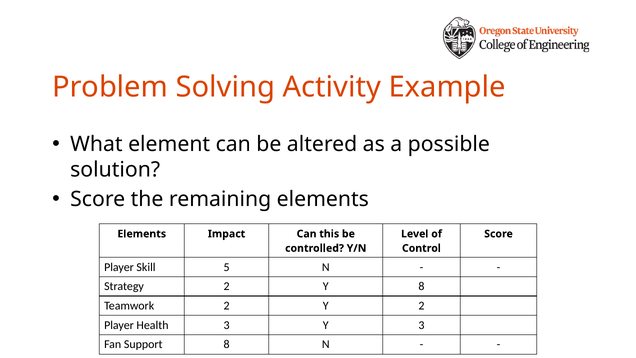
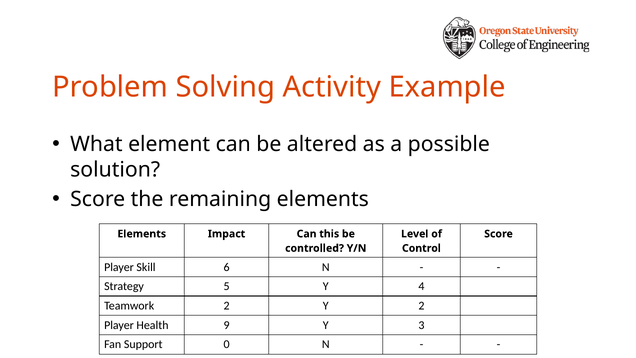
5: 5 -> 6
Strategy 2: 2 -> 5
Y 8: 8 -> 4
Health 3: 3 -> 9
Support 8: 8 -> 0
